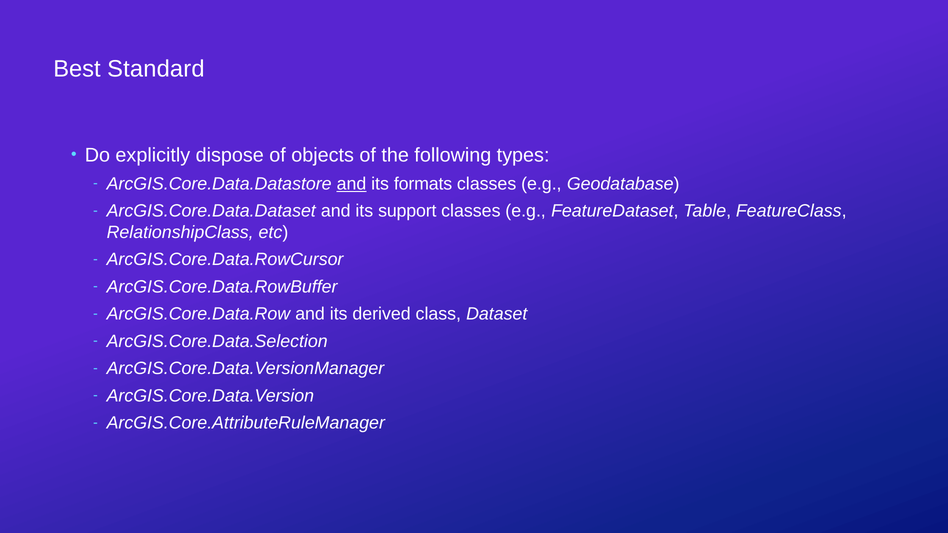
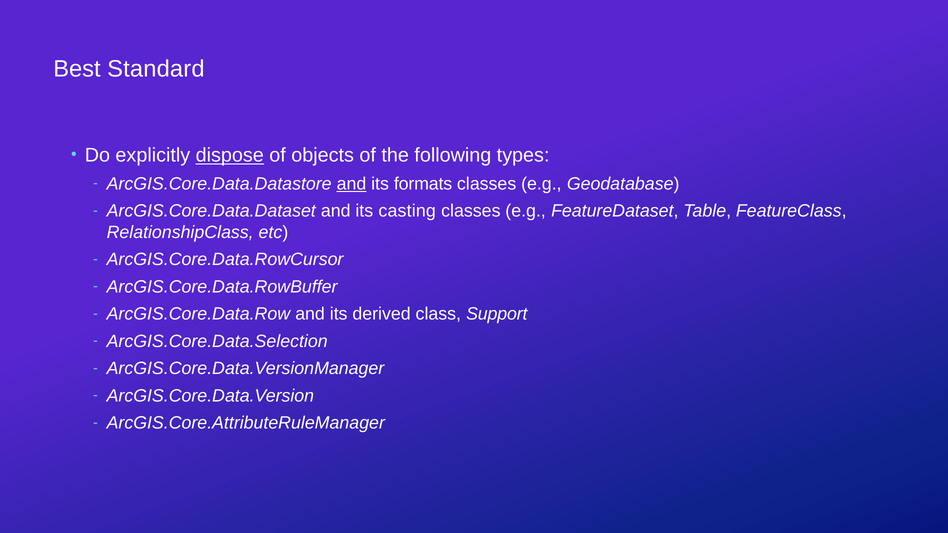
dispose underline: none -> present
support: support -> casting
Dataset: Dataset -> Support
